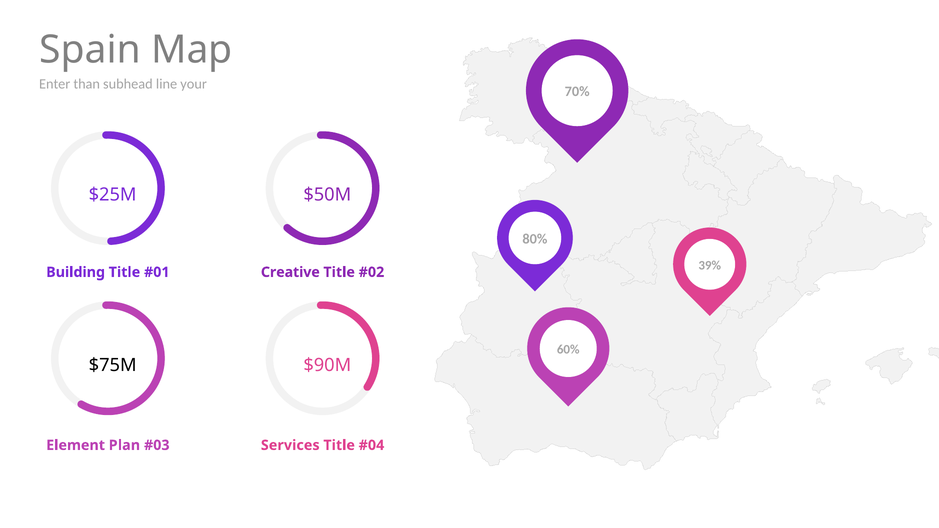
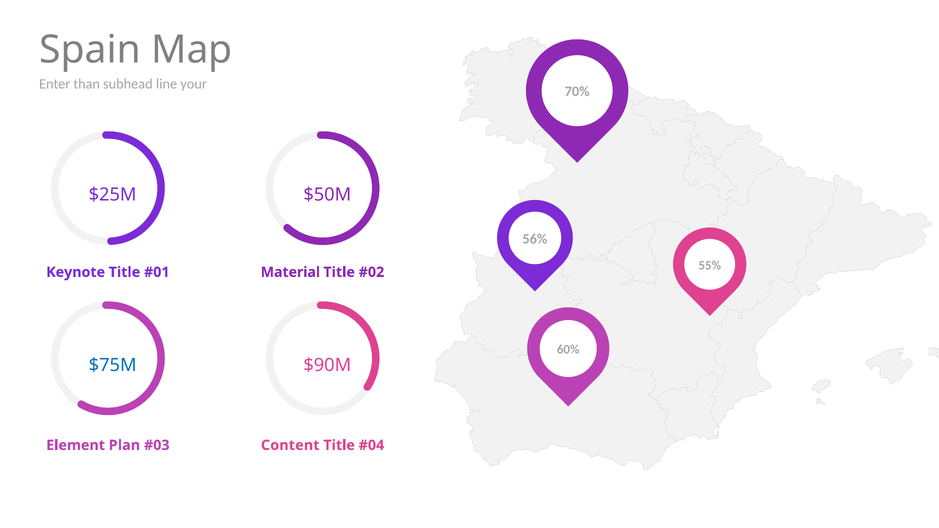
80%: 80% -> 56%
39%: 39% -> 55%
Building: Building -> Keynote
Creative: Creative -> Material
$75M colour: black -> blue
Services: Services -> Content
